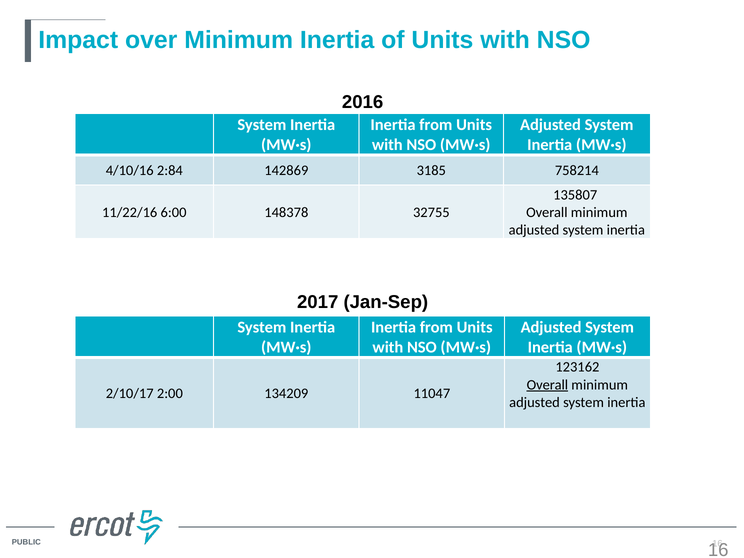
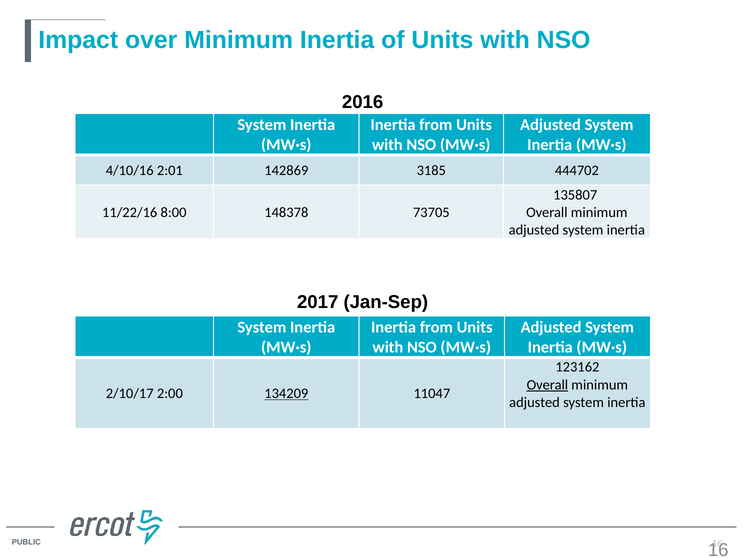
2:84: 2:84 -> 2:01
758214: 758214 -> 444702
6:00: 6:00 -> 8:00
32755: 32755 -> 73705
134209 underline: none -> present
